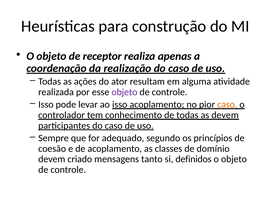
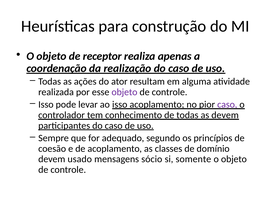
caso at (227, 105) colour: orange -> purple
criado: criado -> usado
tanto: tanto -> sócio
definidos: definidos -> somente
